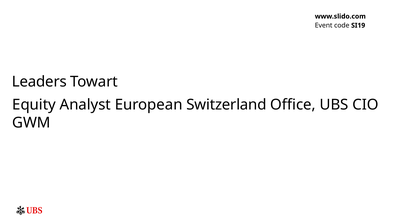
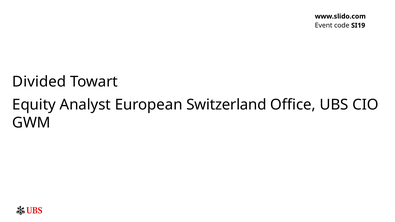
Leaders: Leaders -> Divided
